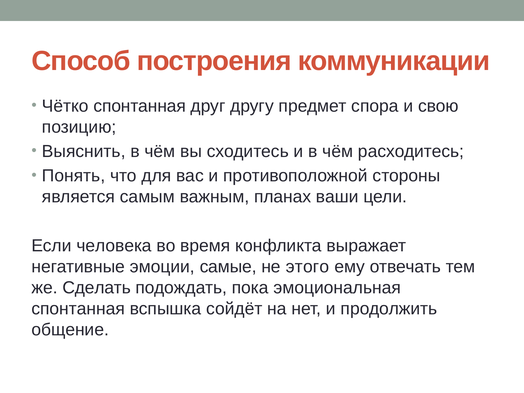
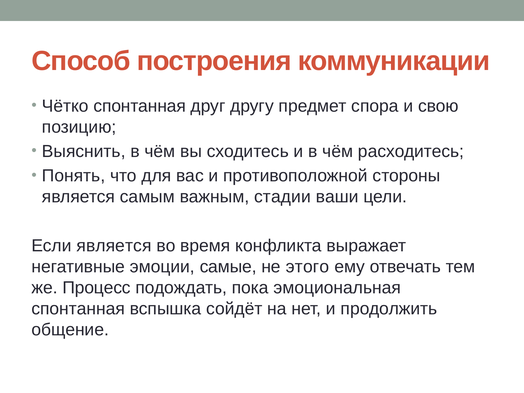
планах: планах -> стадии
Если человека: человека -> является
Сделать: Сделать -> Процесс
